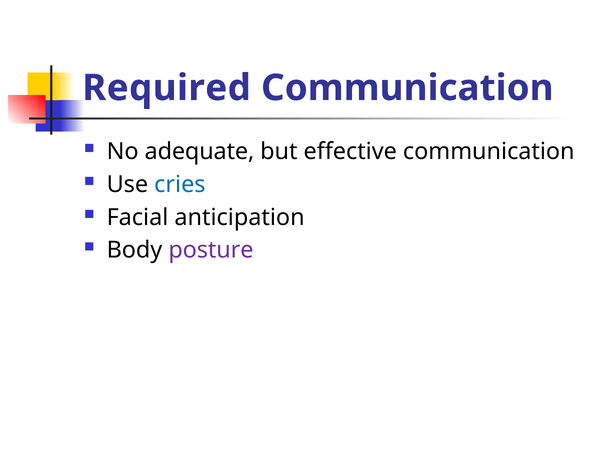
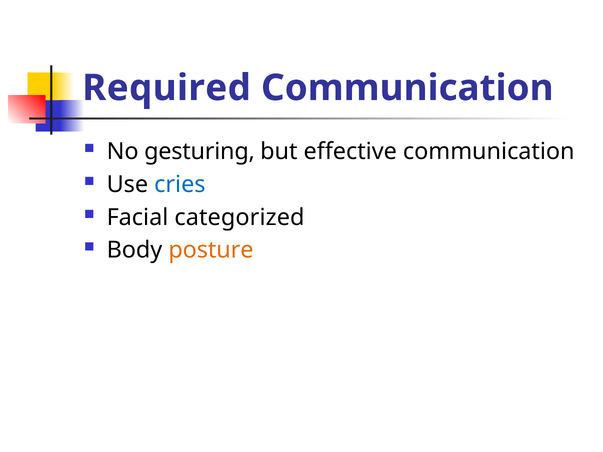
adequate: adequate -> gesturing
anticipation: anticipation -> categorized
posture colour: purple -> orange
